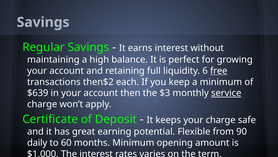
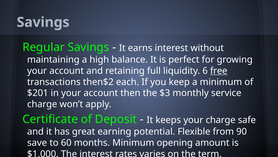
$639: $639 -> $201
service underline: present -> none
daily: daily -> save
